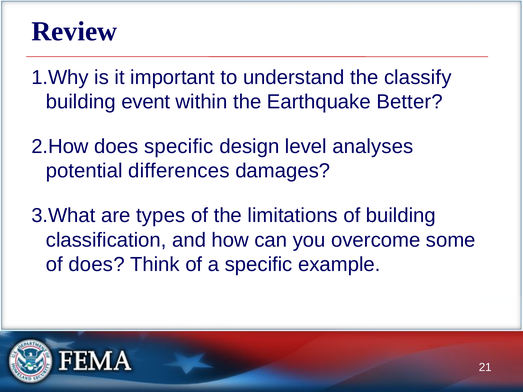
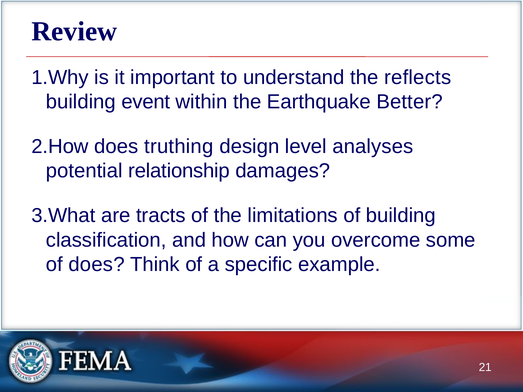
classify: classify -> reflects
does specific: specific -> truthing
differences: differences -> relationship
types: types -> tracts
